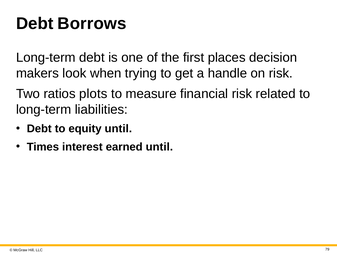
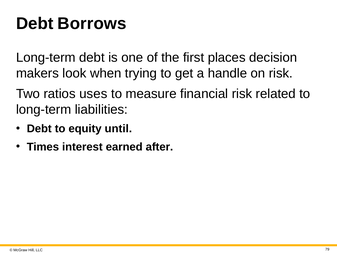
plots: plots -> uses
earned until: until -> after
